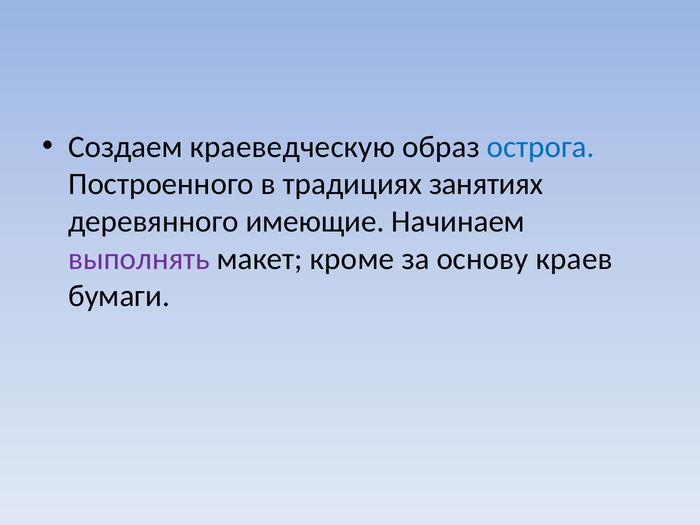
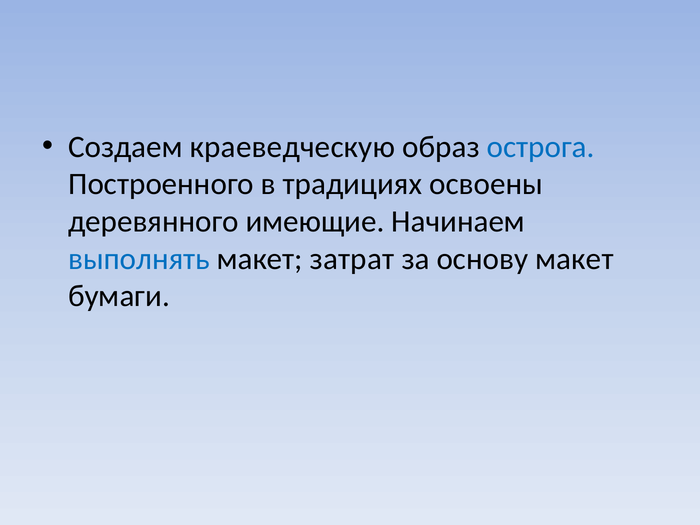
занятиях: занятиях -> освоены
выполнять colour: purple -> blue
кроме: кроме -> затрат
основу краев: краев -> макет
